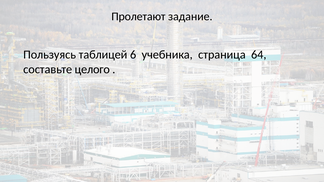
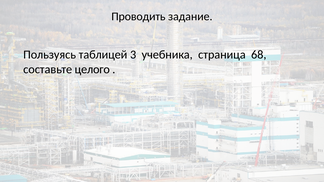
Пролетают: Пролетают -> Проводить
6: 6 -> 3
64: 64 -> 68
